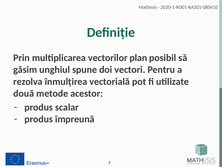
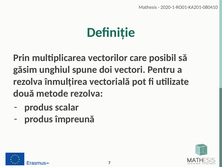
plan: plan -> care
metode acestor: acestor -> rezolva
